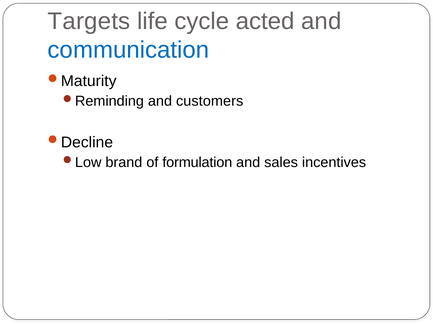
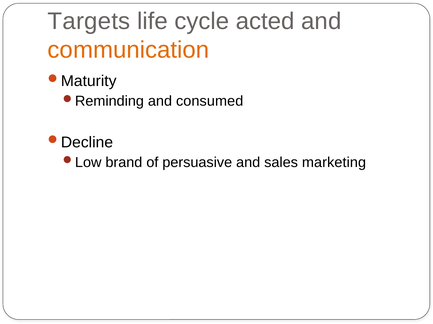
communication colour: blue -> orange
customers: customers -> consumed
formulation: formulation -> persuasive
incentives: incentives -> marketing
